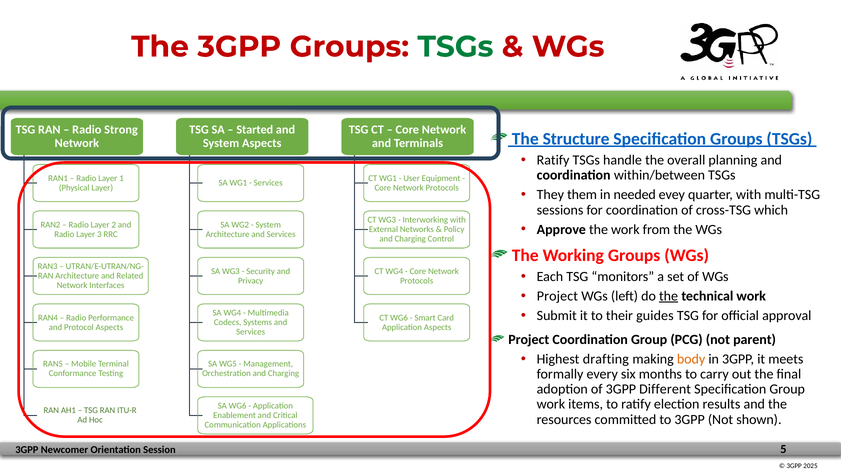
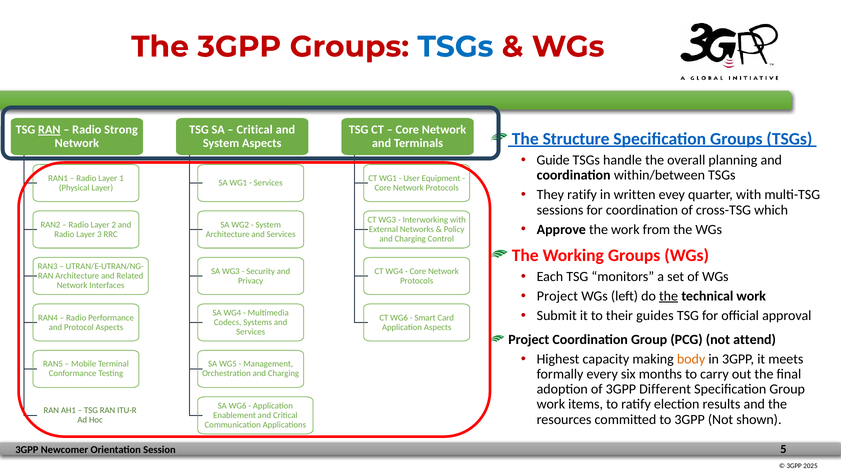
TSGs at (455, 47) colour: green -> blue
RAN at (49, 130) underline: none -> present
Started at (255, 130): Started -> Critical
Ratify at (553, 160): Ratify -> Guide
They them: them -> ratify
needed: needed -> written
parent: parent -> attend
drafting: drafting -> capacity
